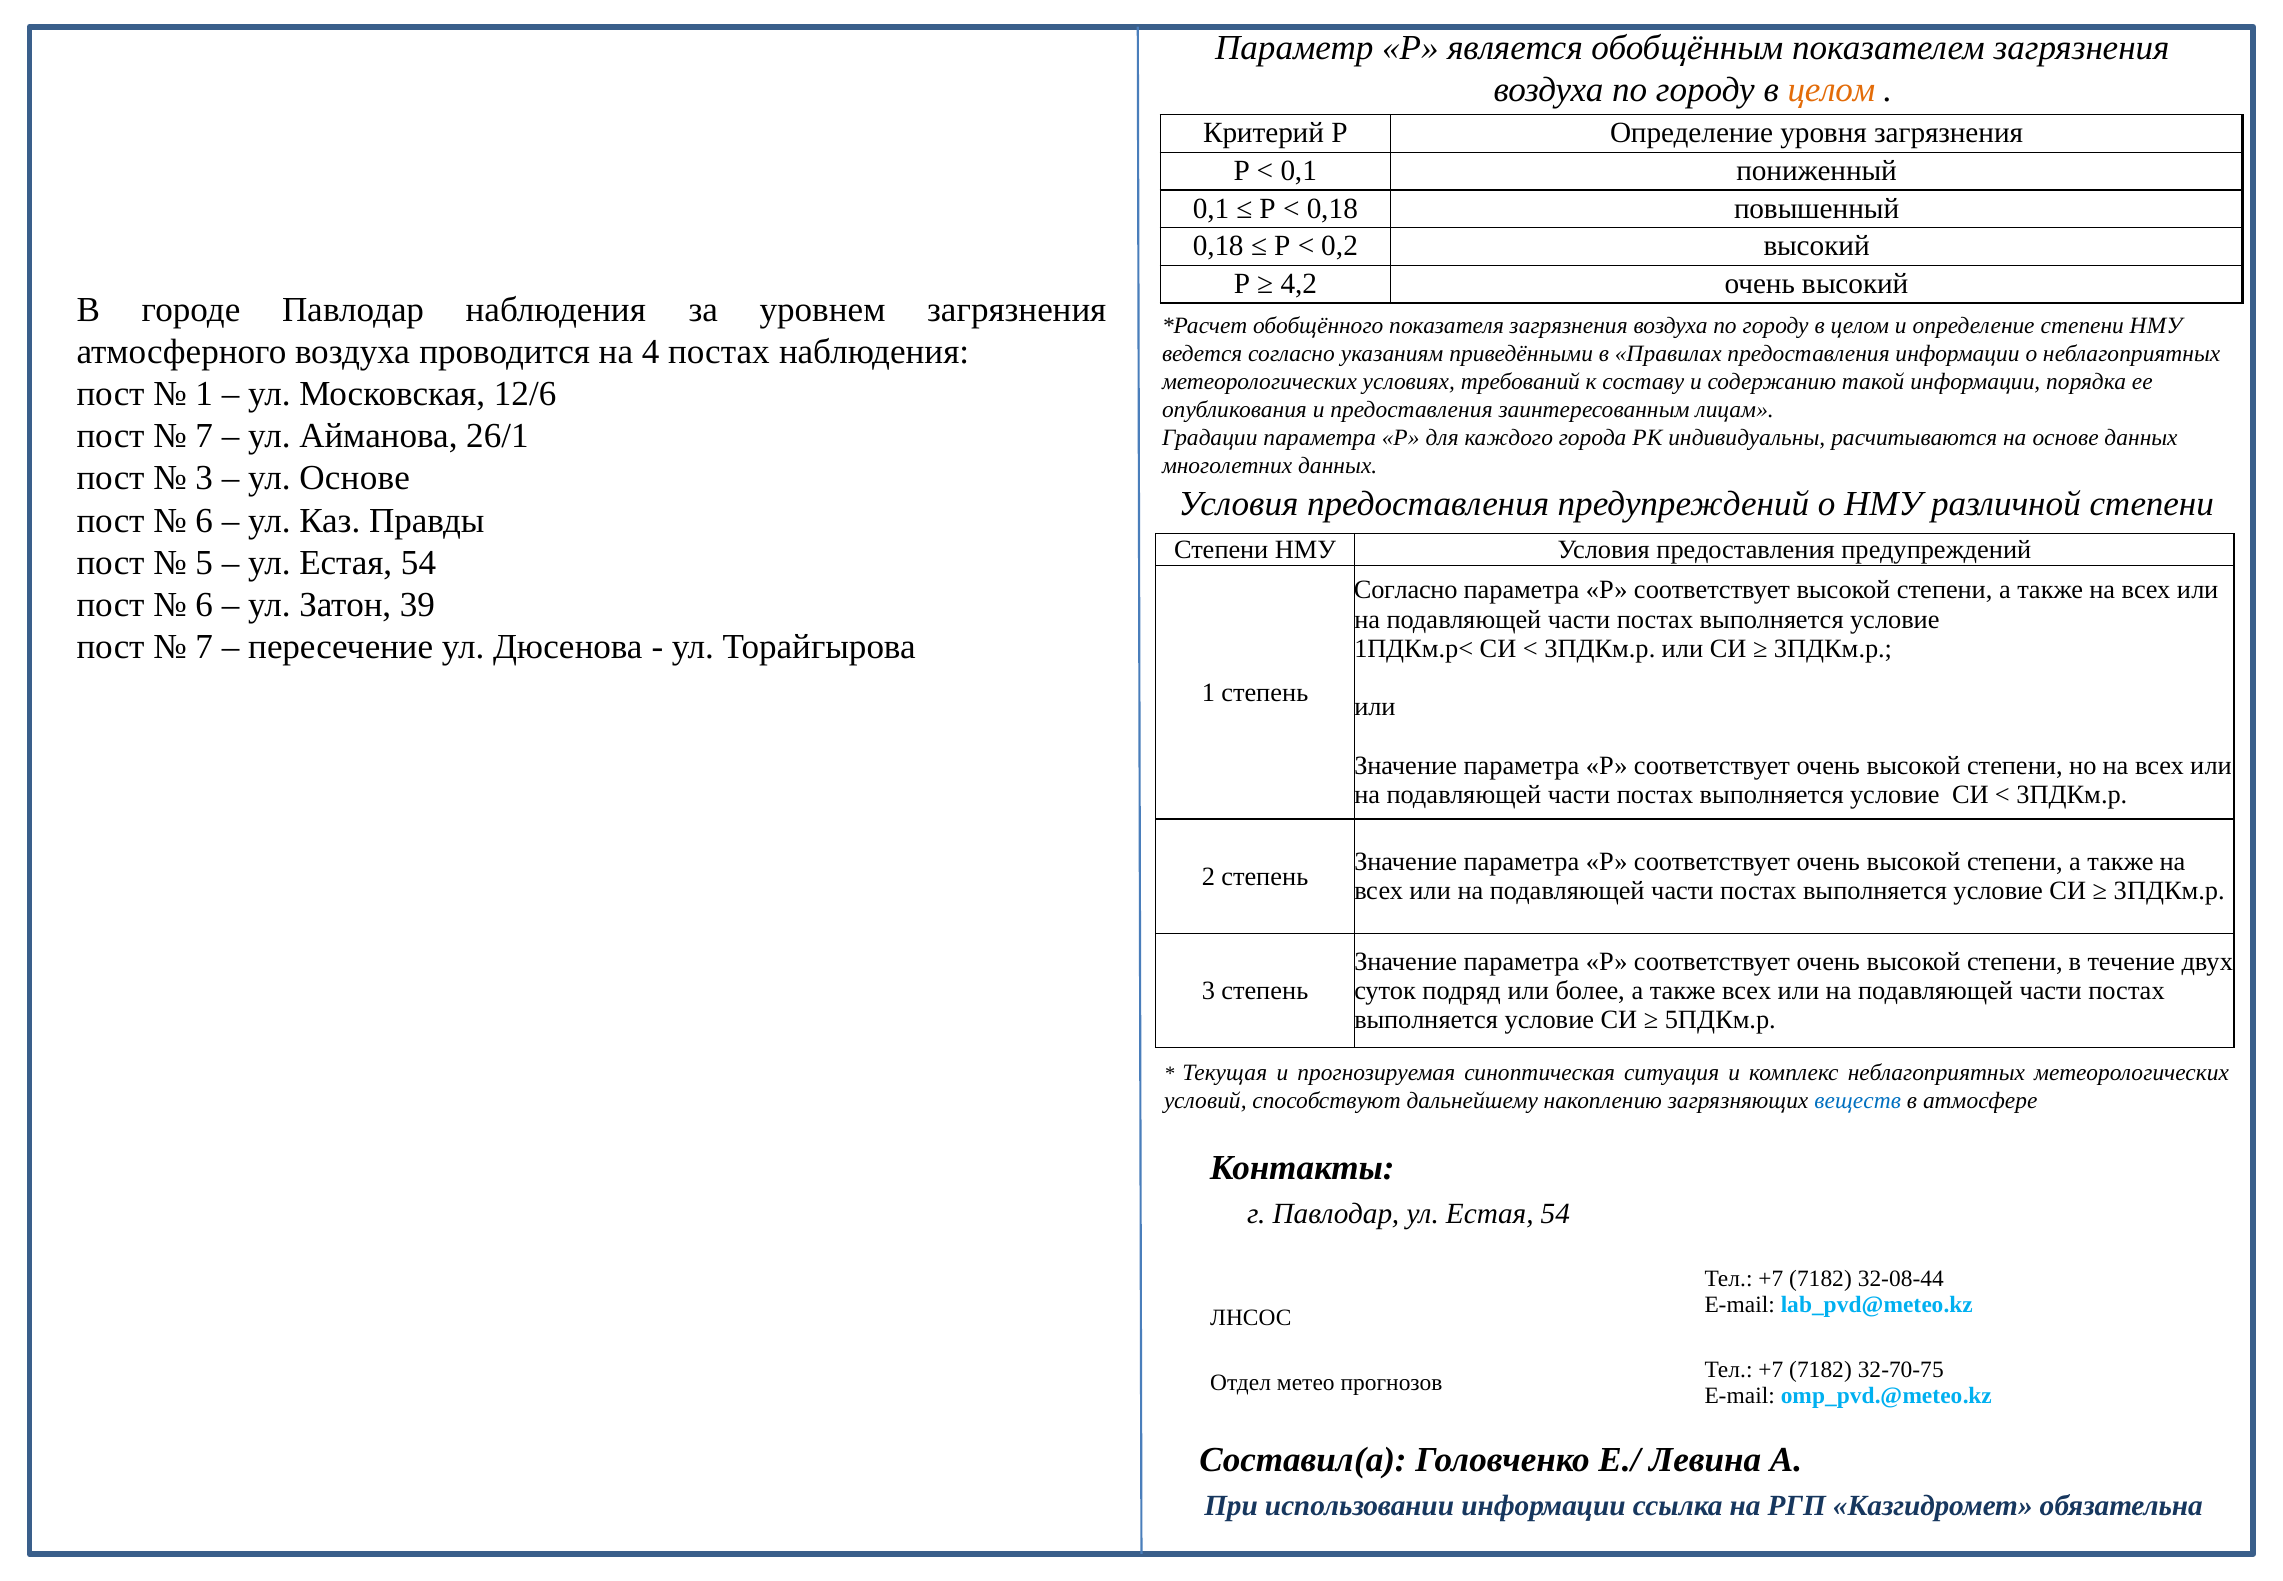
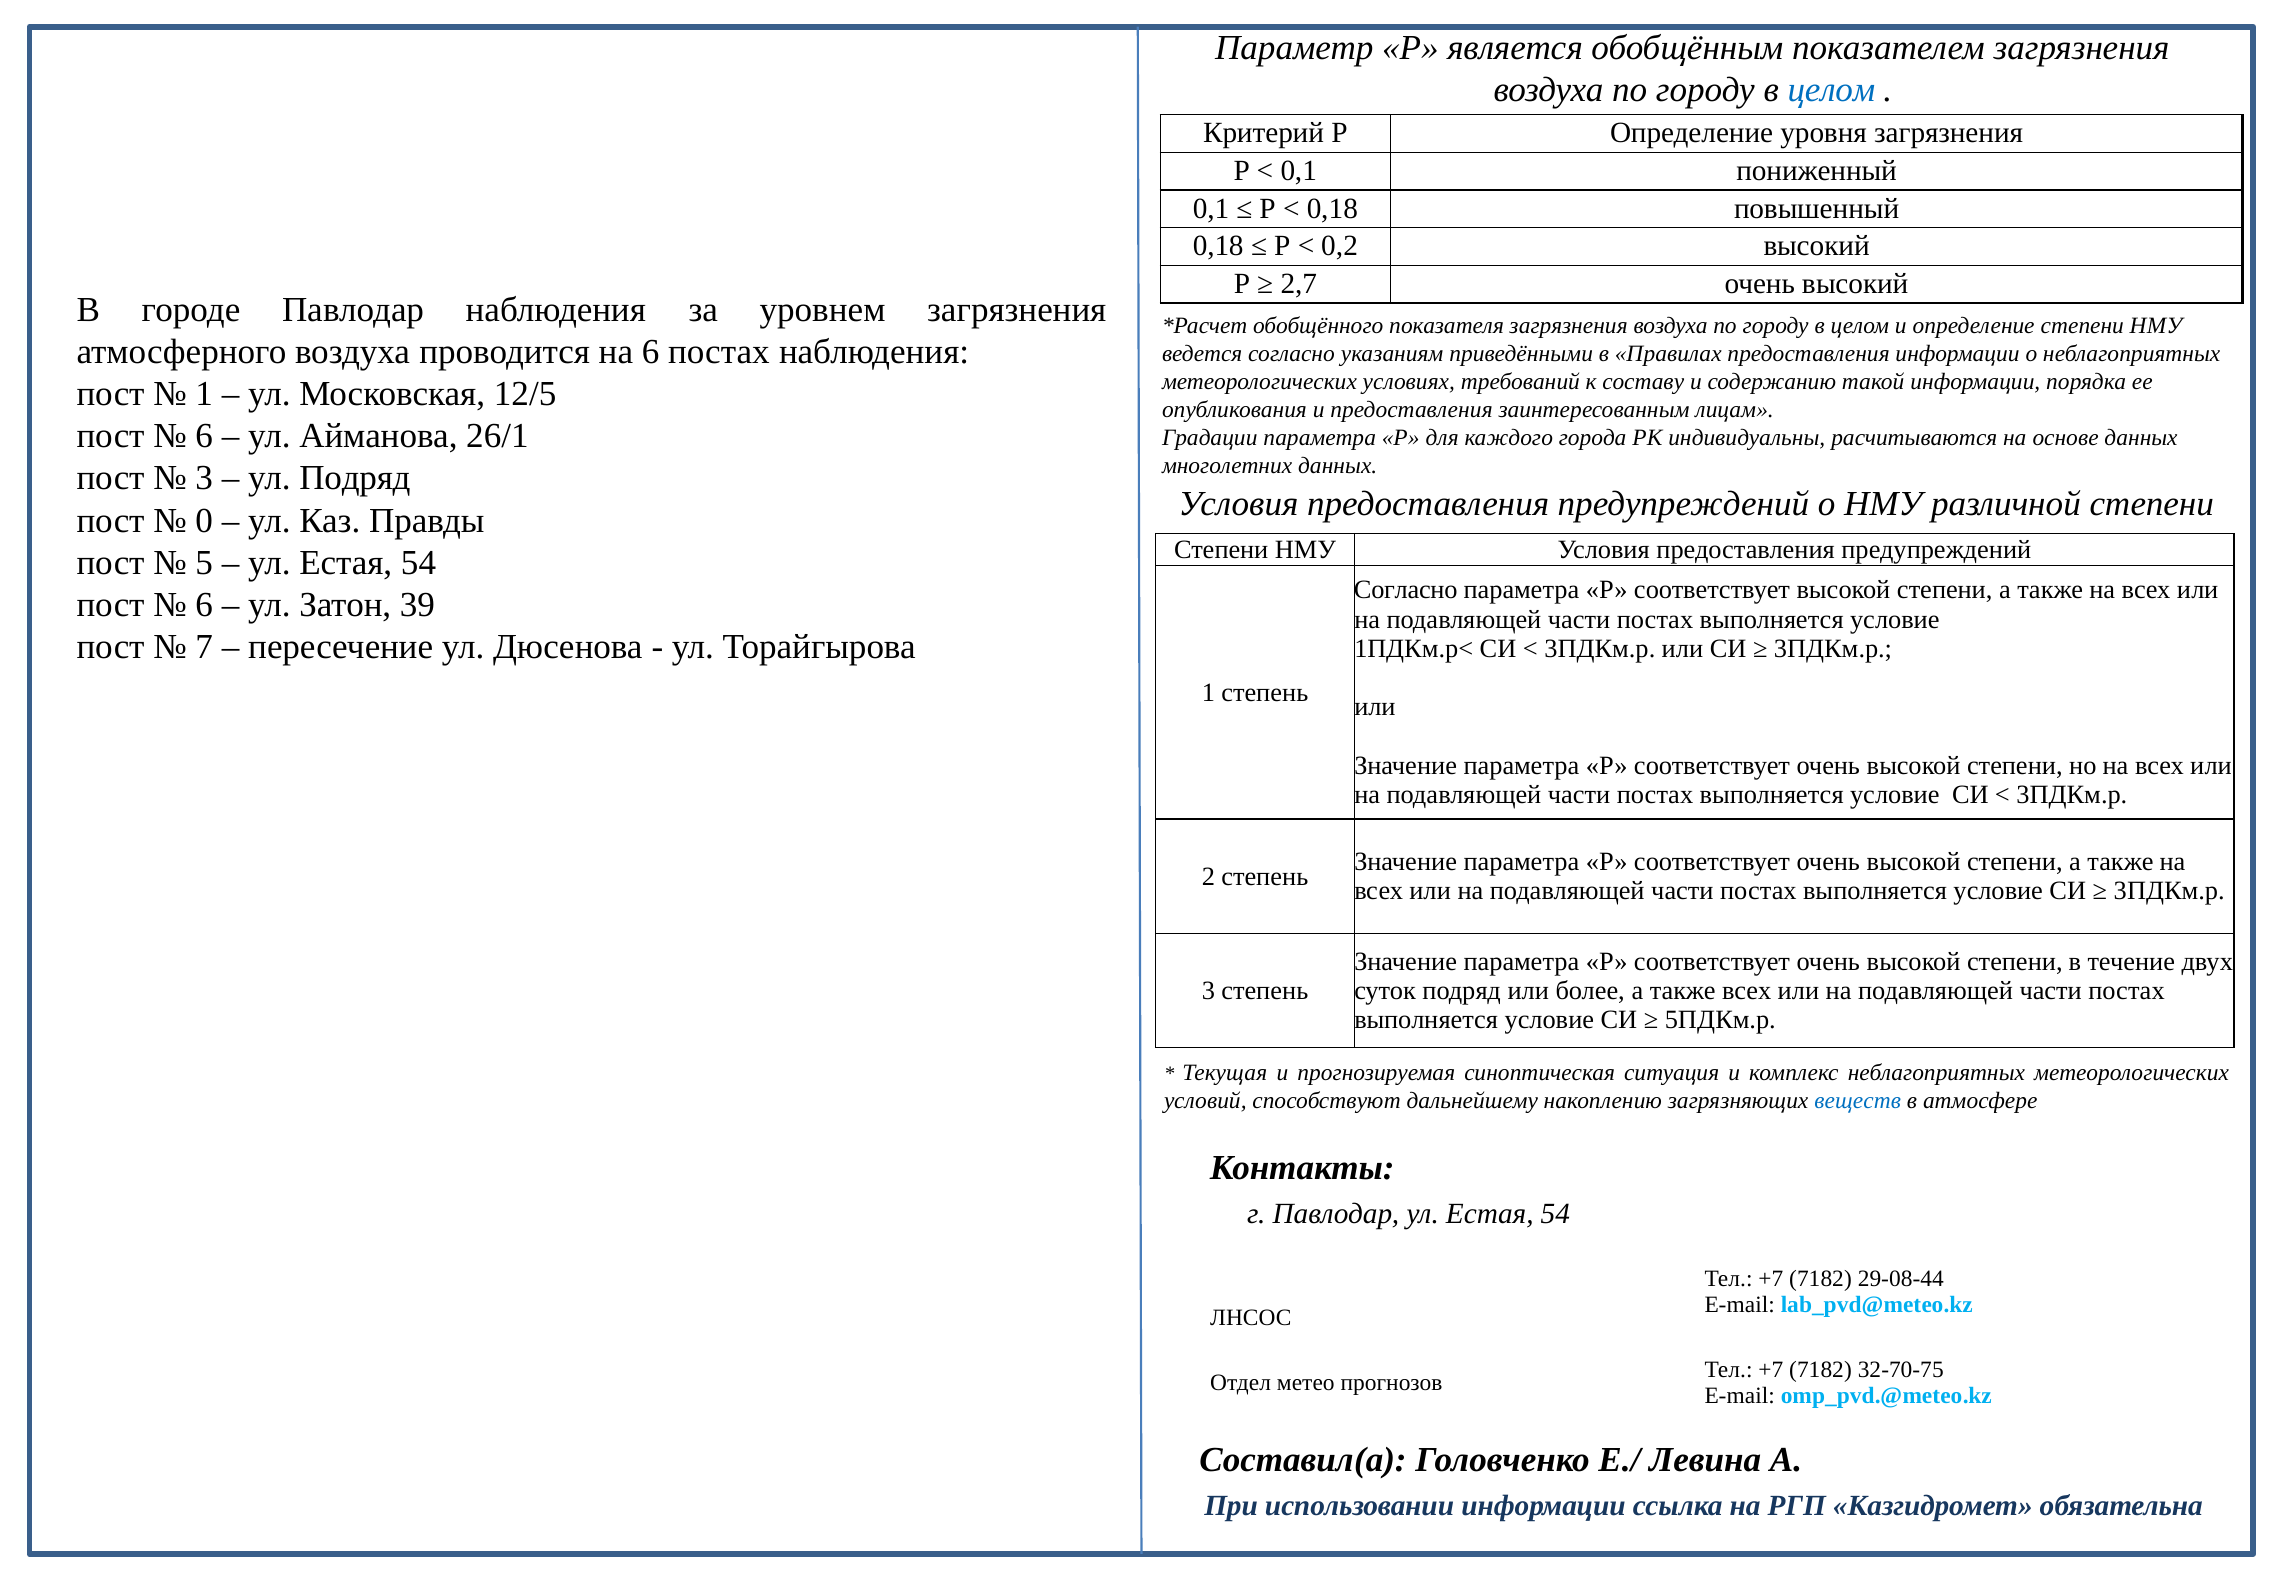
целом at (1831, 90) colour: orange -> blue
4,2: 4,2 -> 2,7
на 4: 4 -> 6
12/6: 12/6 -> 12/5
7 at (204, 436): 7 -> 6
ул Основе: Основе -> Подряд
6 at (204, 520): 6 -> 0
32-08-44: 32-08-44 -> 29-08-44
